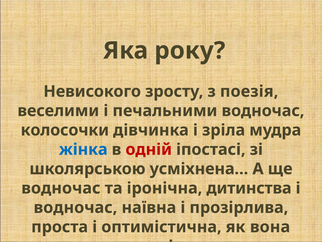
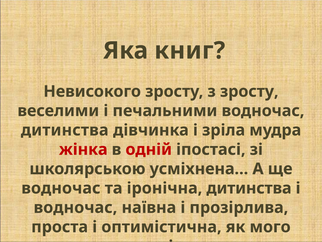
року: року -> книг
з поезія: поезія -> зросту
колосочки at (65, 130): колосочки -> дитинства
жінка colour: blue -> red
вона: вона -> мого
